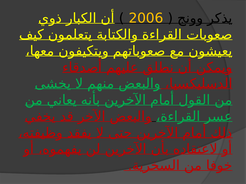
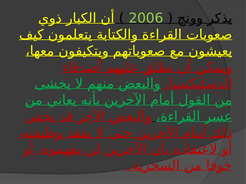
2006 colour: yellow -> light green
